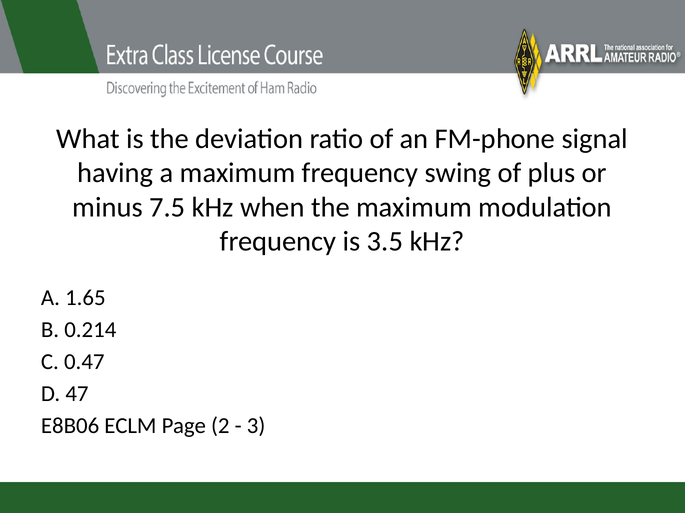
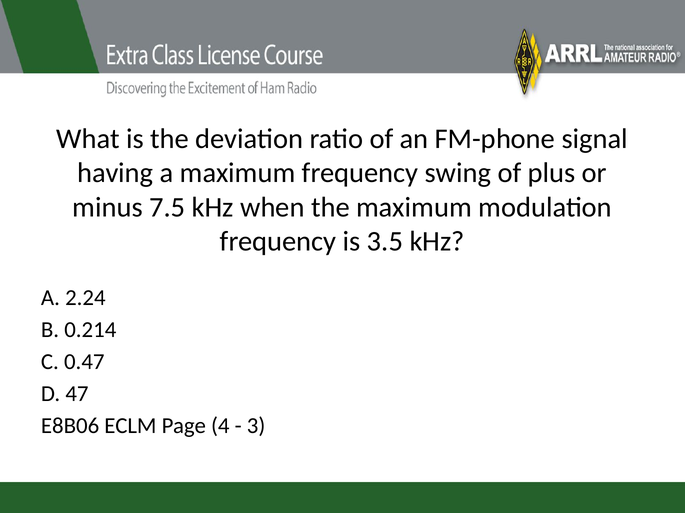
1.65: 1.65 -> 2.24
2: 2 -> 4
